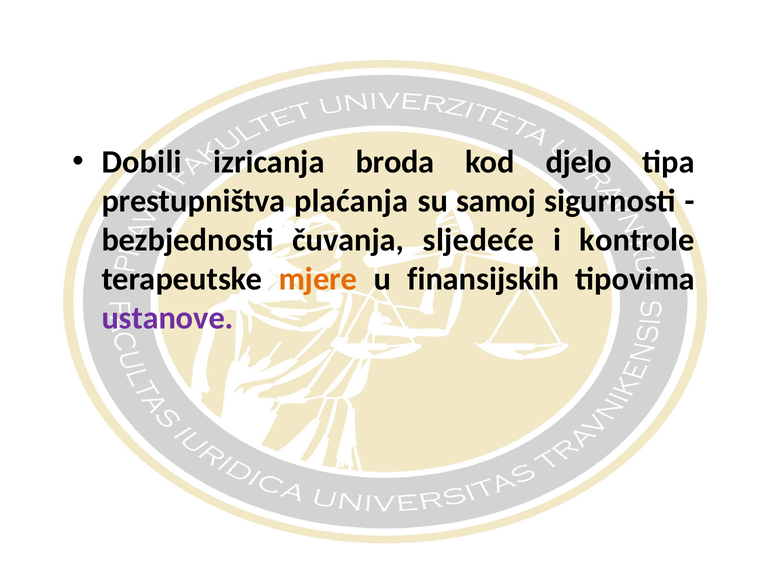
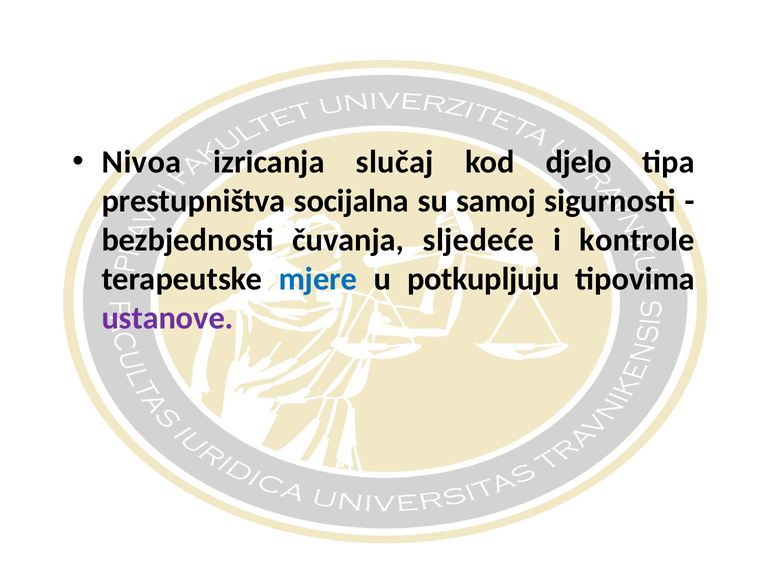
Dobili: Dobili -> Nivoa
broda: broda -> slučaj
plaćanja: plaćanja -> socijalna
mjere colour: orange -> blue
finansijskih: finansijskih -> potkupljuju
